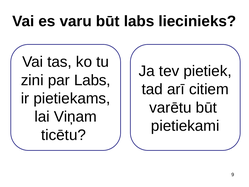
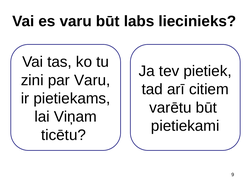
par Labs: Labs -> Varu
